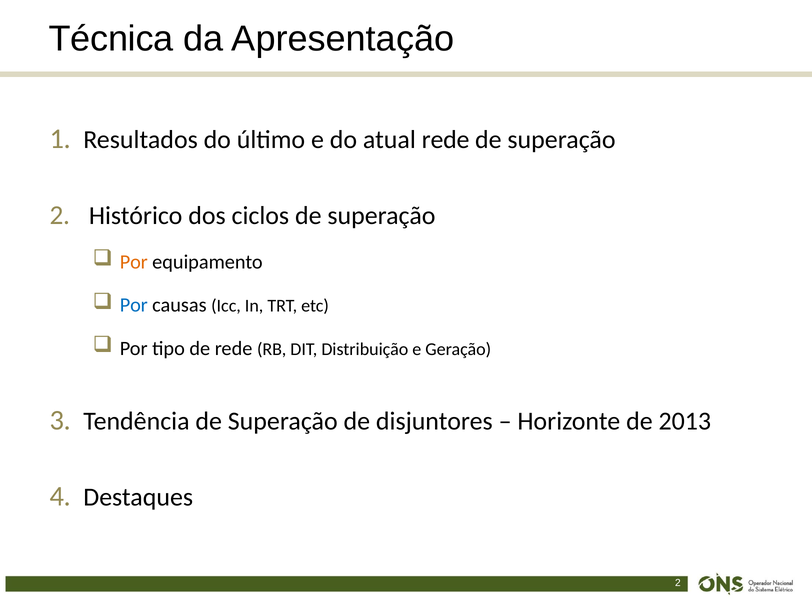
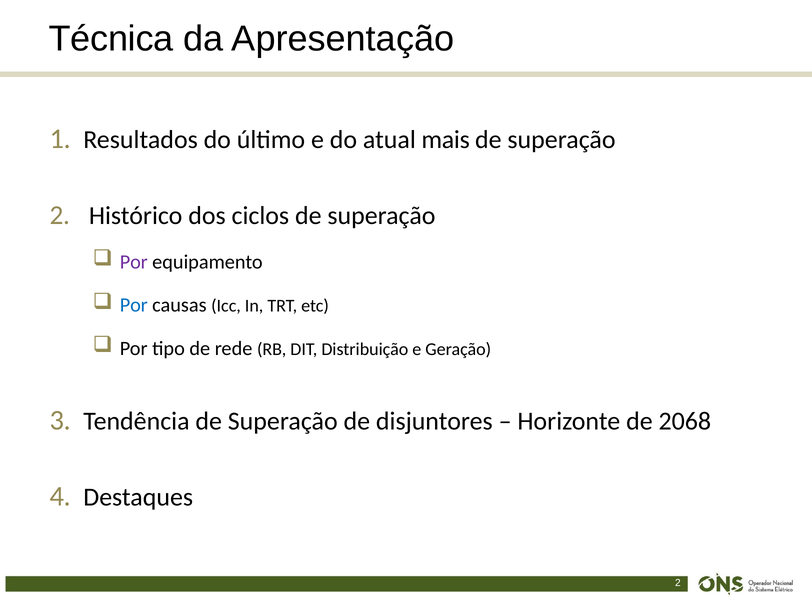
atual rede: rede -> mais
Por at (134, 262) colour: orange -> purple
2013: 2013 -> 2068
